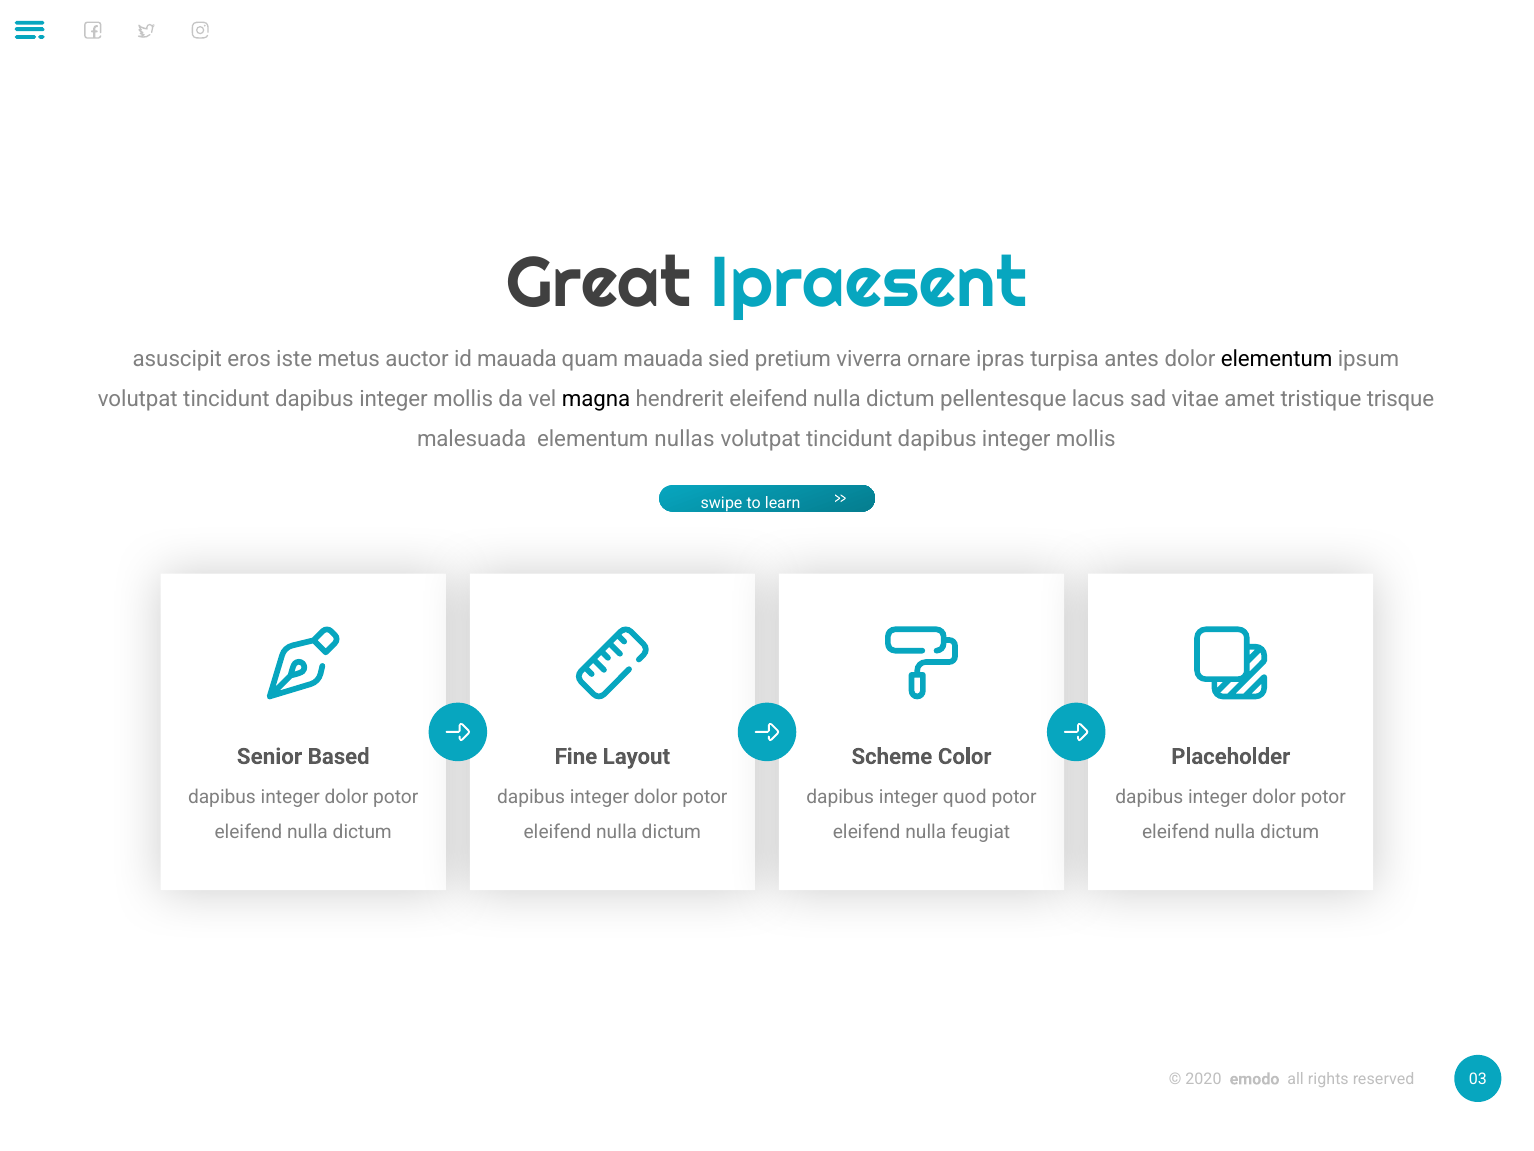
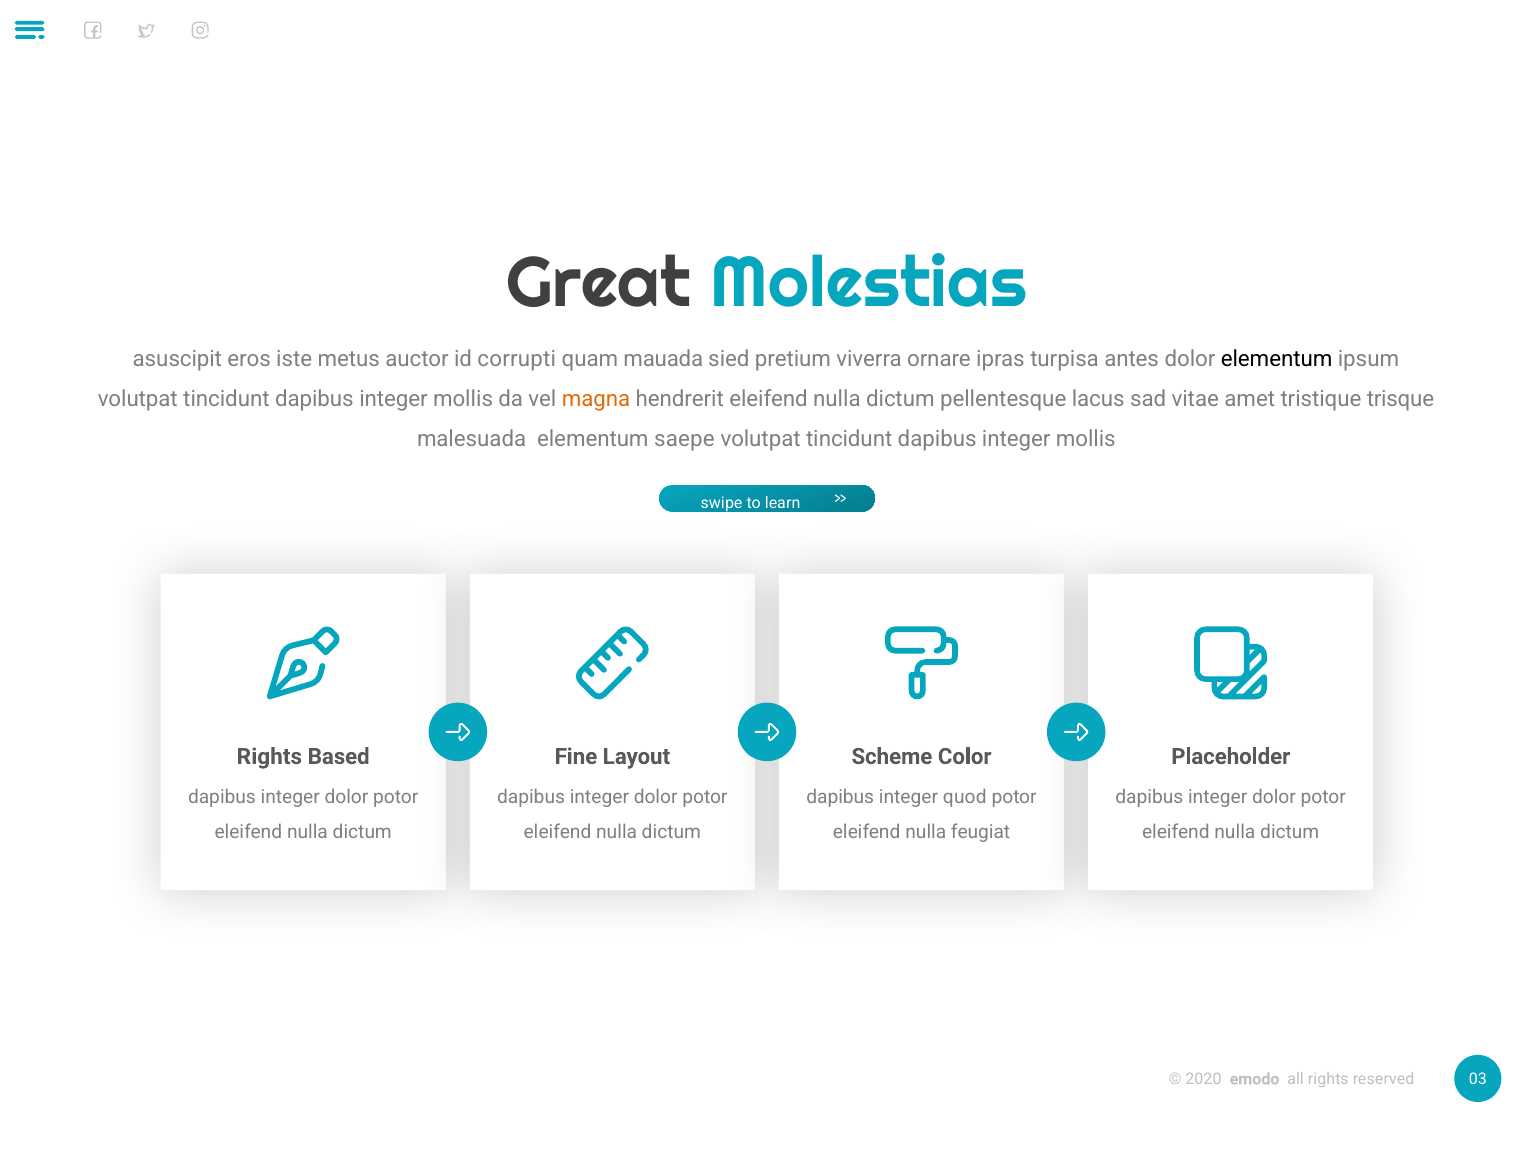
Ipraesent: Ipraesent -> Molestias
id mauada: mauada -> corrupti
magna colour: black -> orange
nullas: nullas -> saepe
Senior at (269, 756): Senior -> Rights
